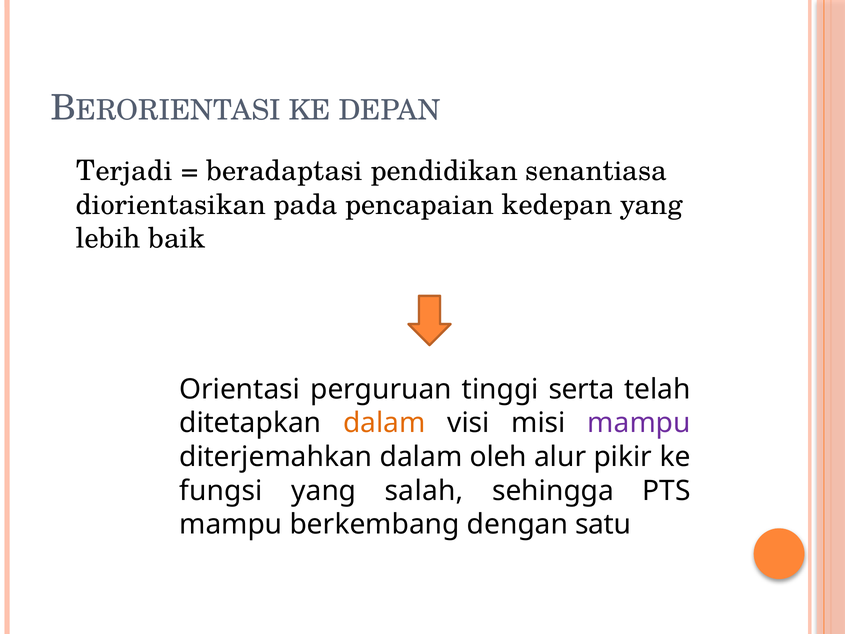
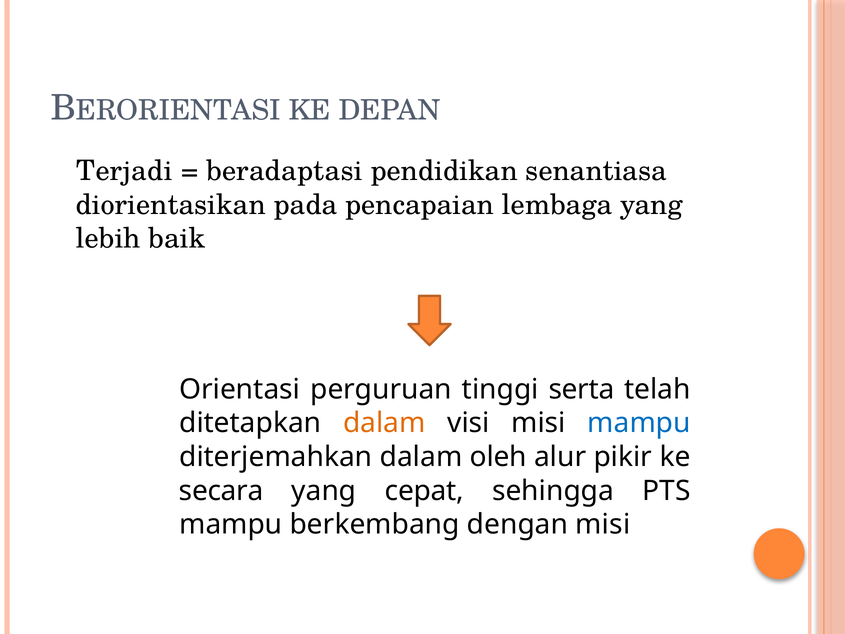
kedepan: kedepan -> lembaga
mampu at (639, 423) colour: purple -> blue
fungsi: fungsi -> secara
salah: salah -> cepat
dengan satu: satu -> misi
